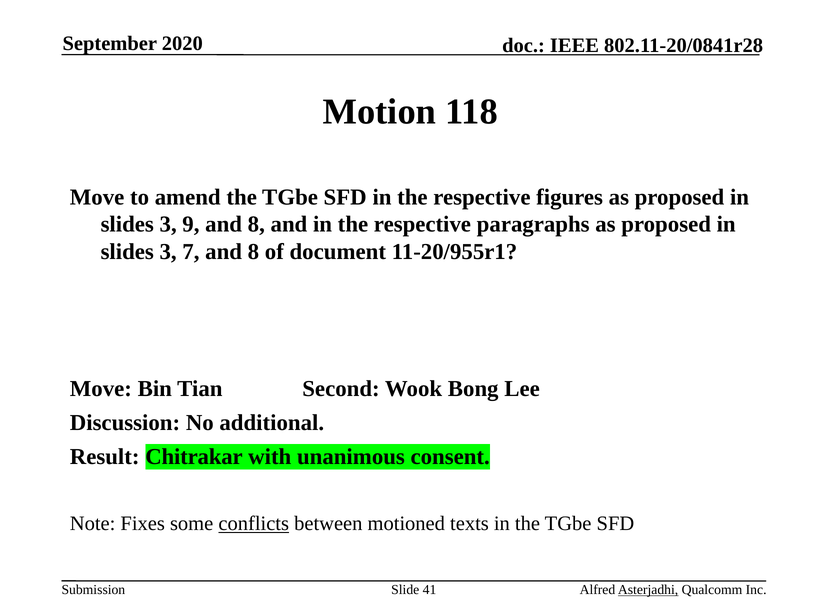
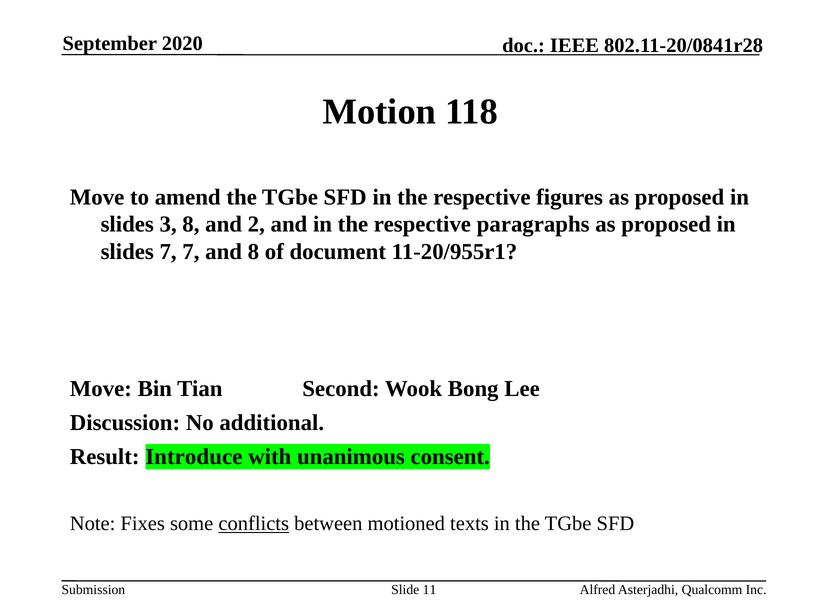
3 9: 9 -> 8
8 at (256, 225): 8 -> 2
3 at (168, 252): 3 -> 7
Chitrakar: Chitrakar -> Introduce
41: 41 -> 11
Asterjadhi underline: present -> none
